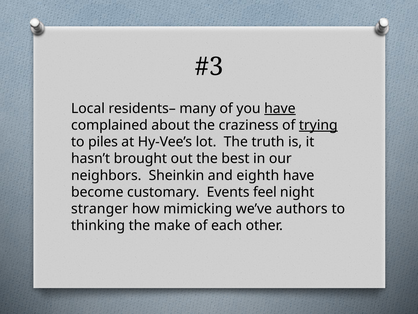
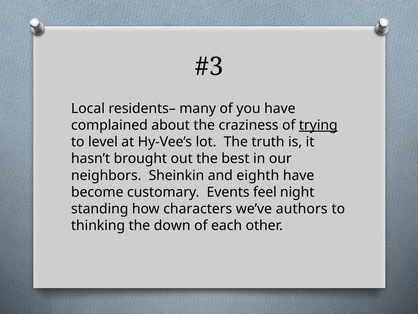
have at (280, 108) underline: present -> none
piles: piles -> level
stranger: stranger -> standing
mimicking: mimicking -> characters
make: make -> down
